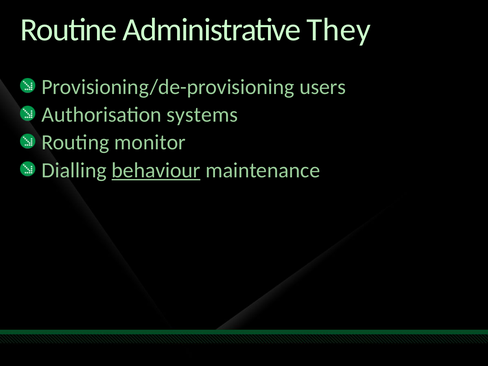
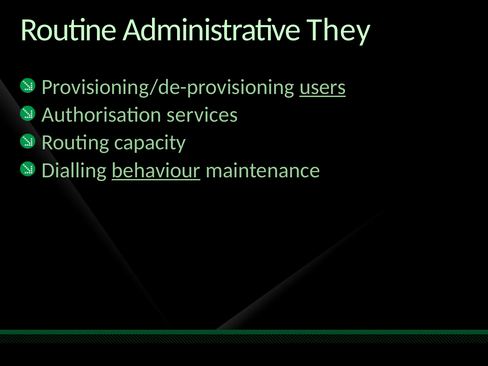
users underline: none -> present
systems: systems -> services
monitor: monitor -> capacity
